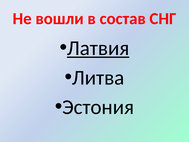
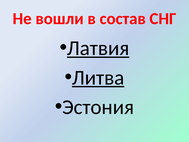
Литва underline: none -> present
